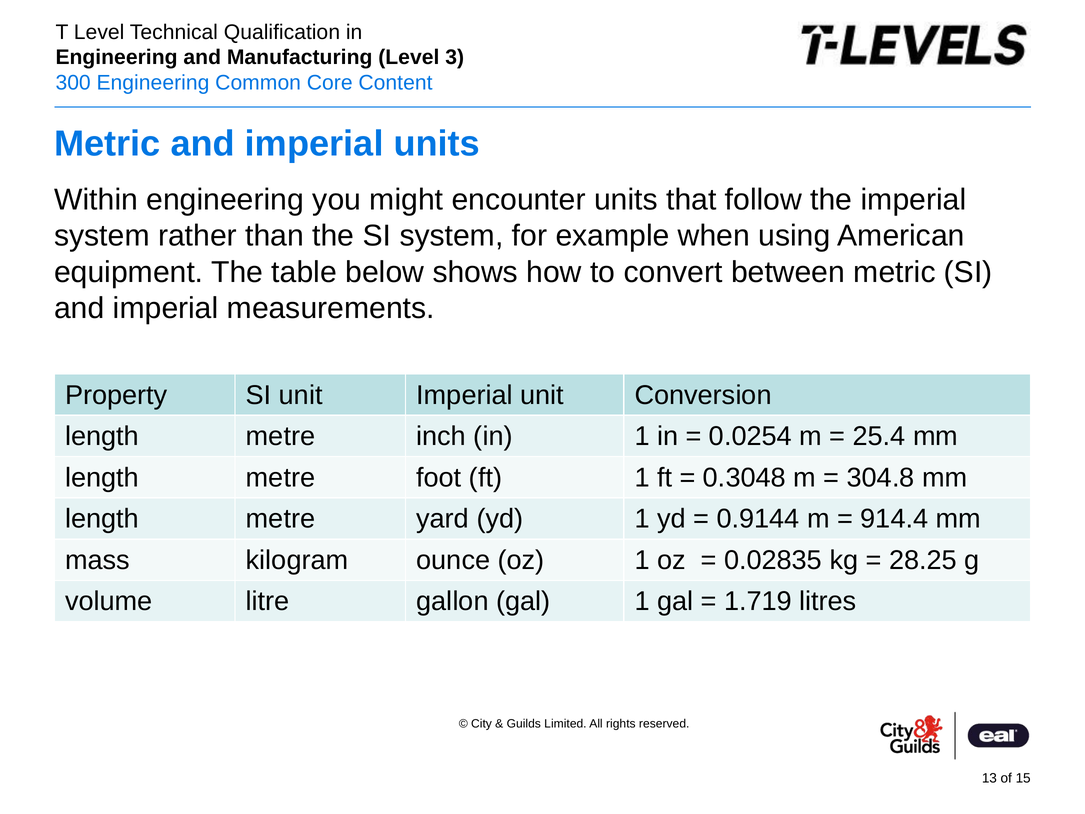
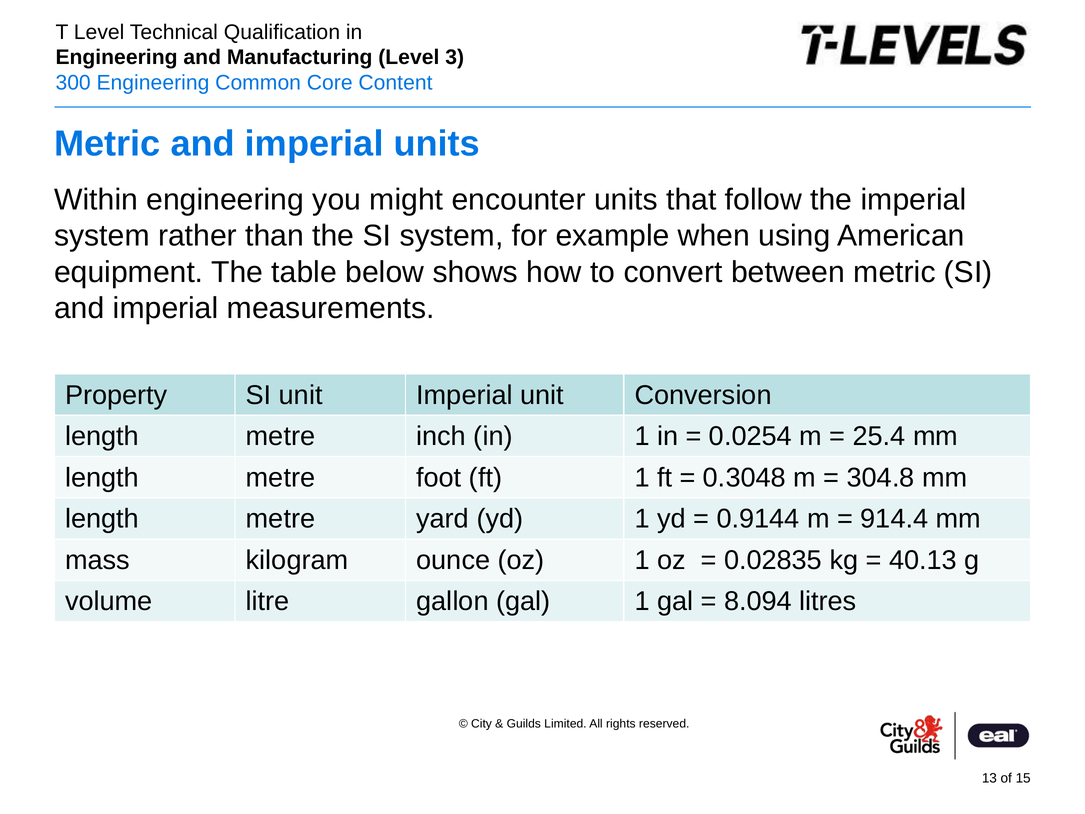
28.25: 28.25 -> 40.13
1.719: 1.719 -> 8.094
